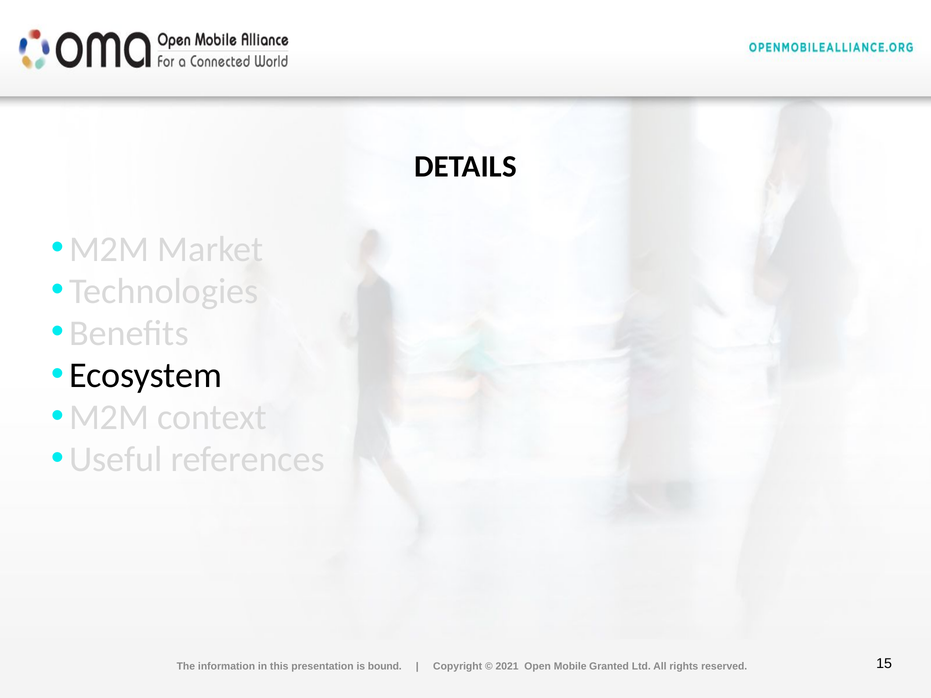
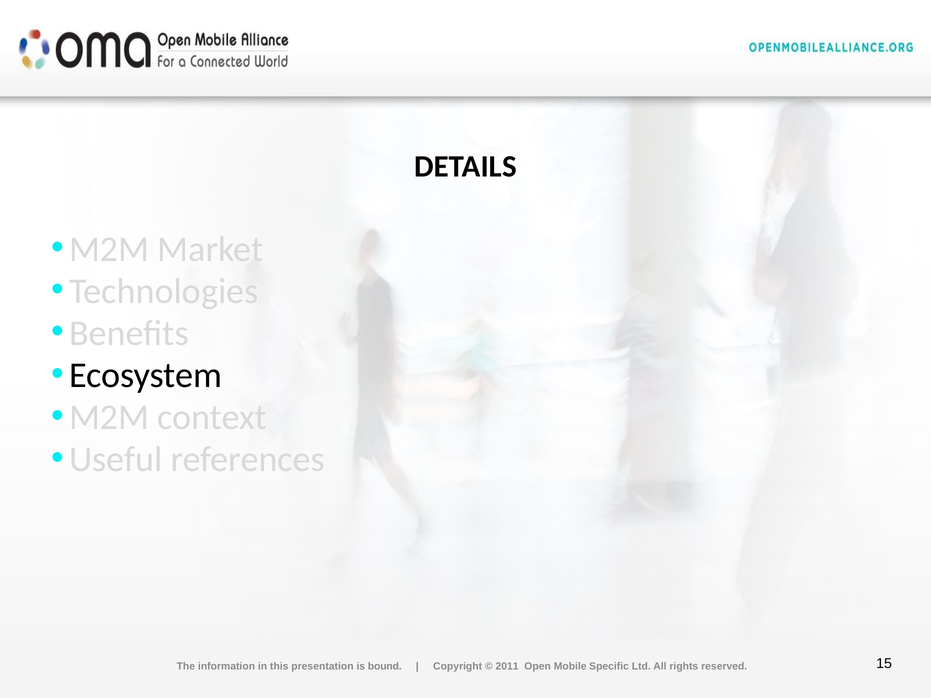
2021: 2021 -> 2011
Granted: Granted -> Specific
